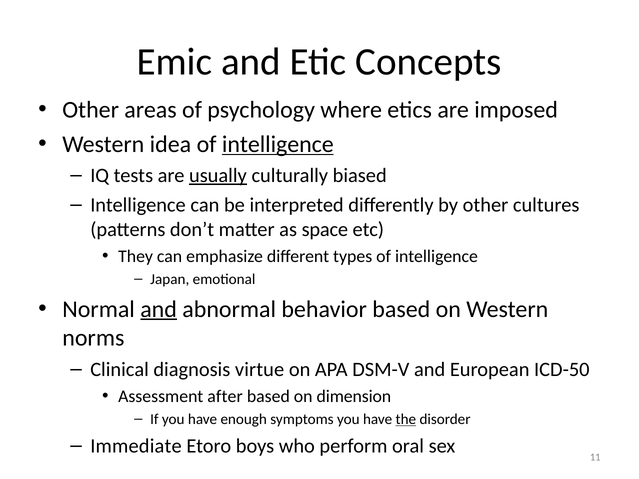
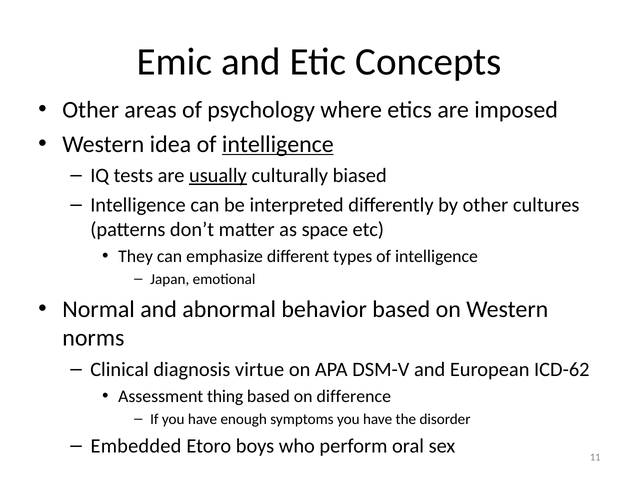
and at (159, 309) underline: present -> none
ICD-50: ICD-50 -> ICD-62
after: after -> thing
dimension: dimension -> difference
the underline: present -> none
Immediate: Immediate -> Embedded
